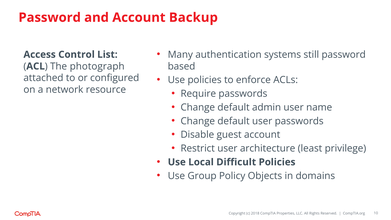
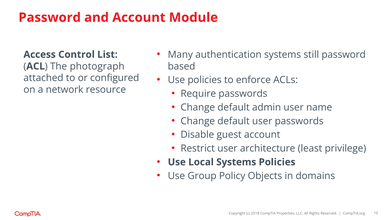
Backup: Backup -> Module
Local Difficult: Difficult -> Systems
